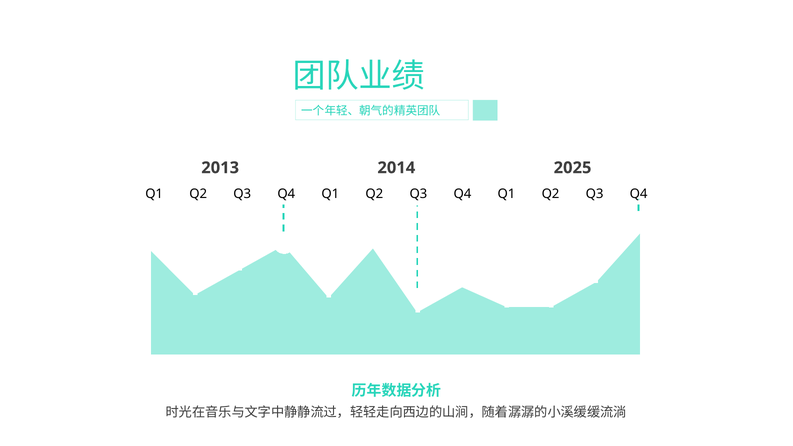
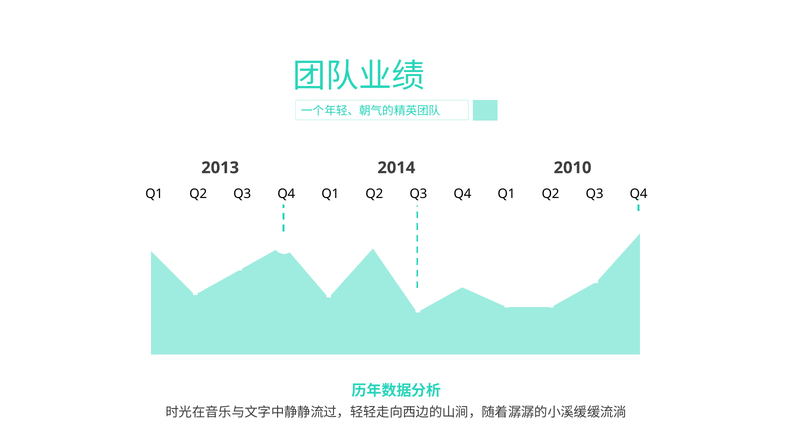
2025: 2025 -> 2010
